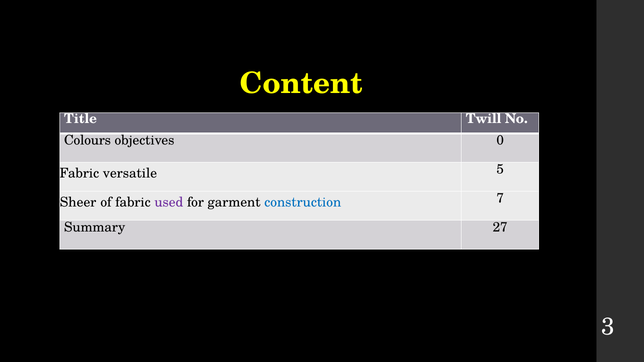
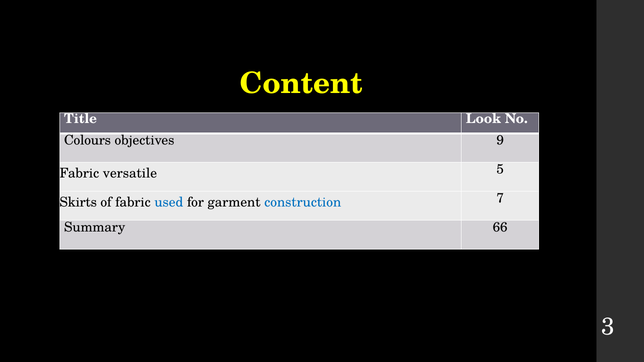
Twill: Twill -> Look
0: 0 -> 9
Sheer: Sheer -> Skirts
used colour: purple -> blue
27: 27 -> 66
